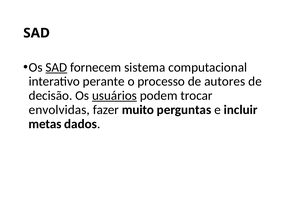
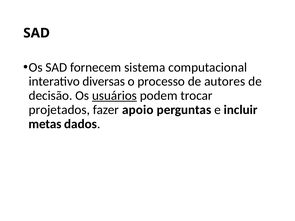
SAD at (56, 67) underline: present -> none
perante: perante -> diversas
envolvidas: envolvidas -> projetados
muito: muito -> apoio
